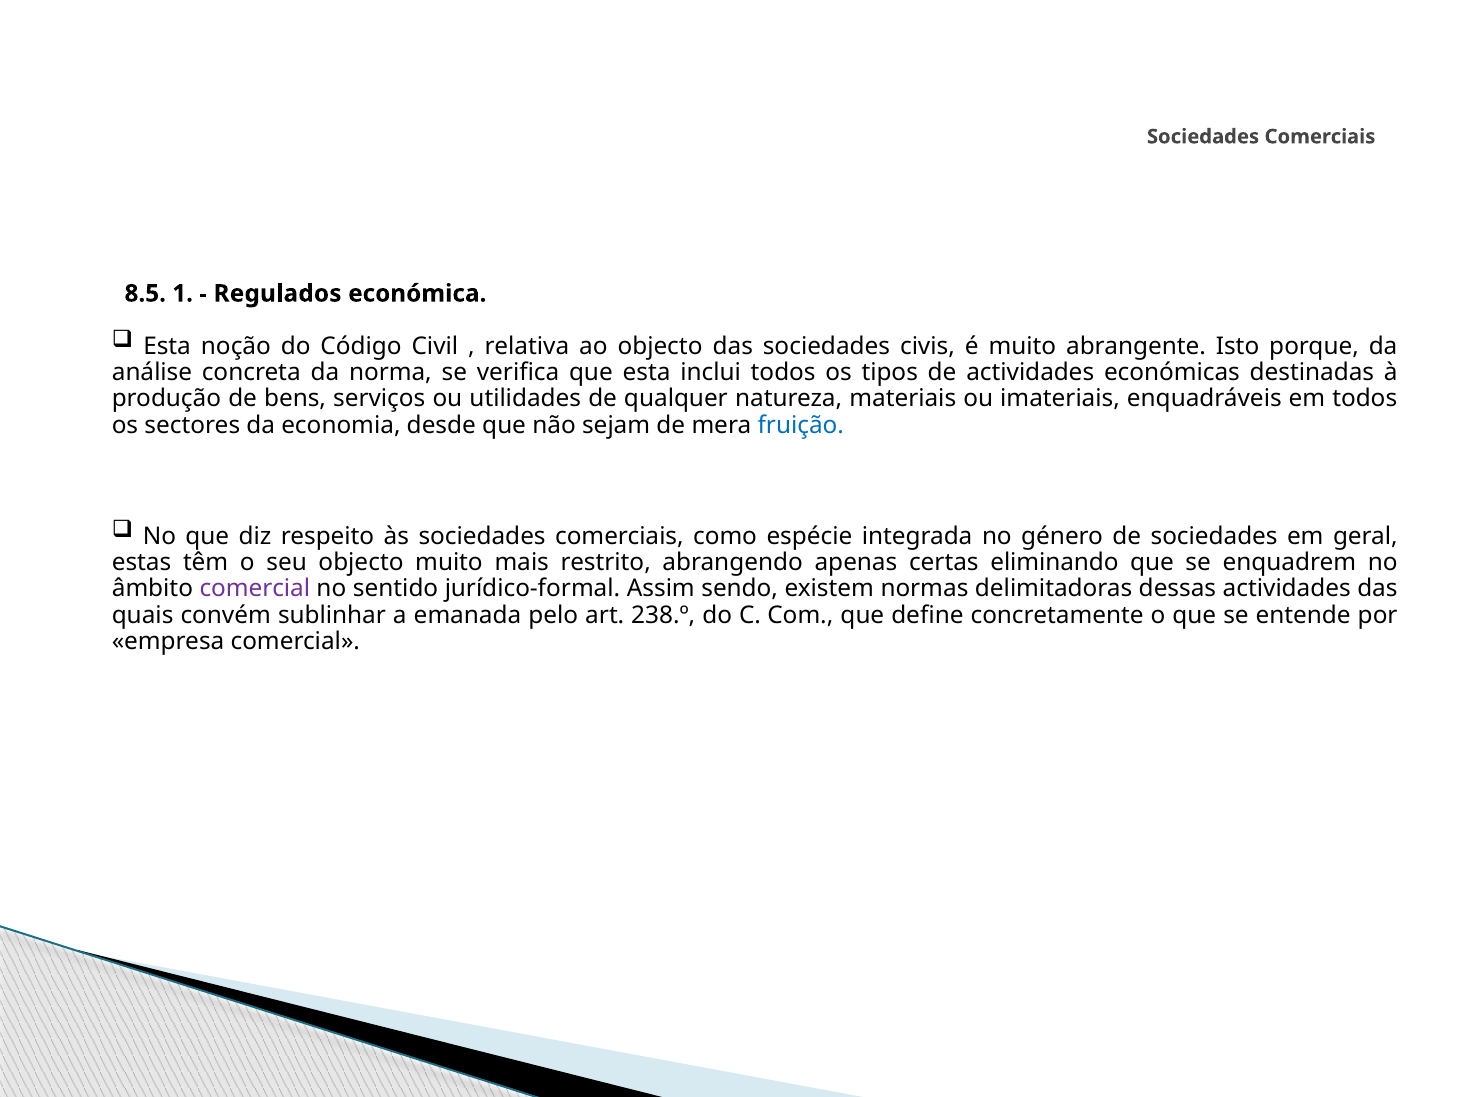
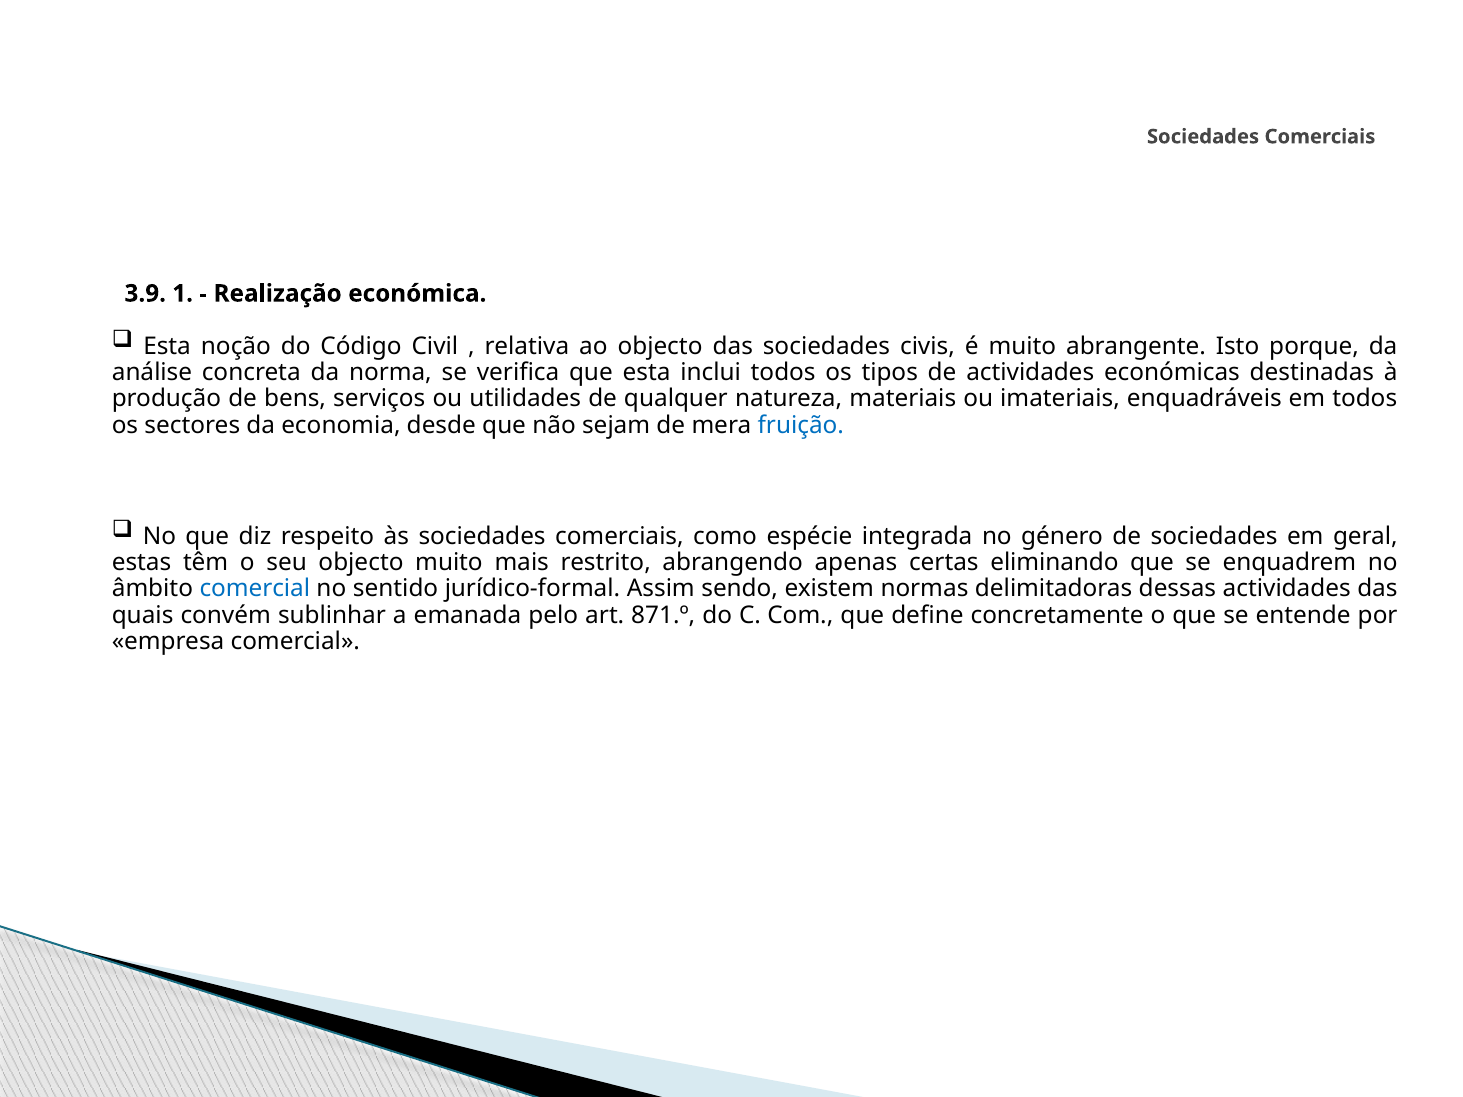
8.5: 8.5 -> 3.9
Regulados: Regulados -> Realização
comercial at (255, 589) colour: purple -> blue
238.º: 238.º -> 871.º
